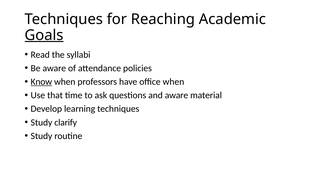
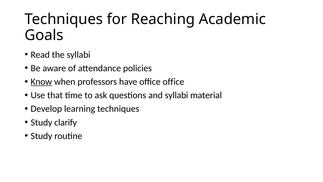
Goals underline: present -> none
office when: when -> office
and aware: aware -> syllabi
